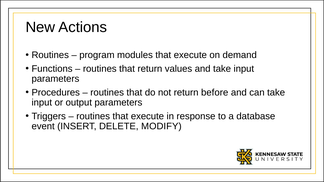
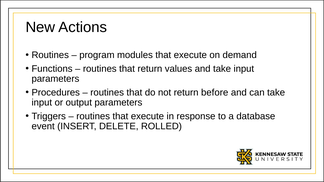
MODIFY: MODIFY -> ROLLED
